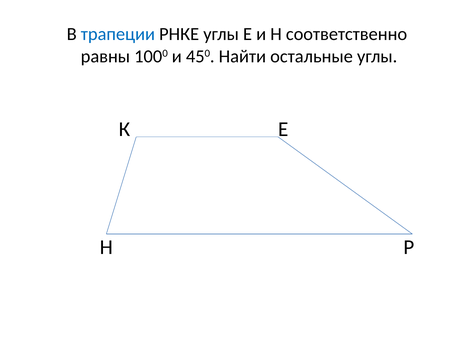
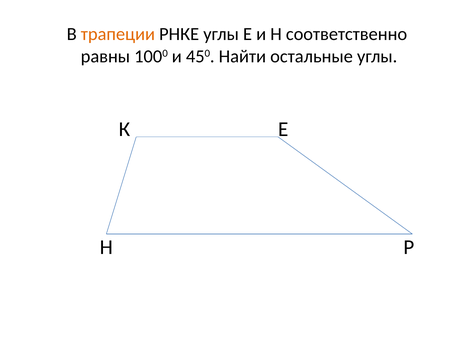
трапеции colour: blue -> orange
